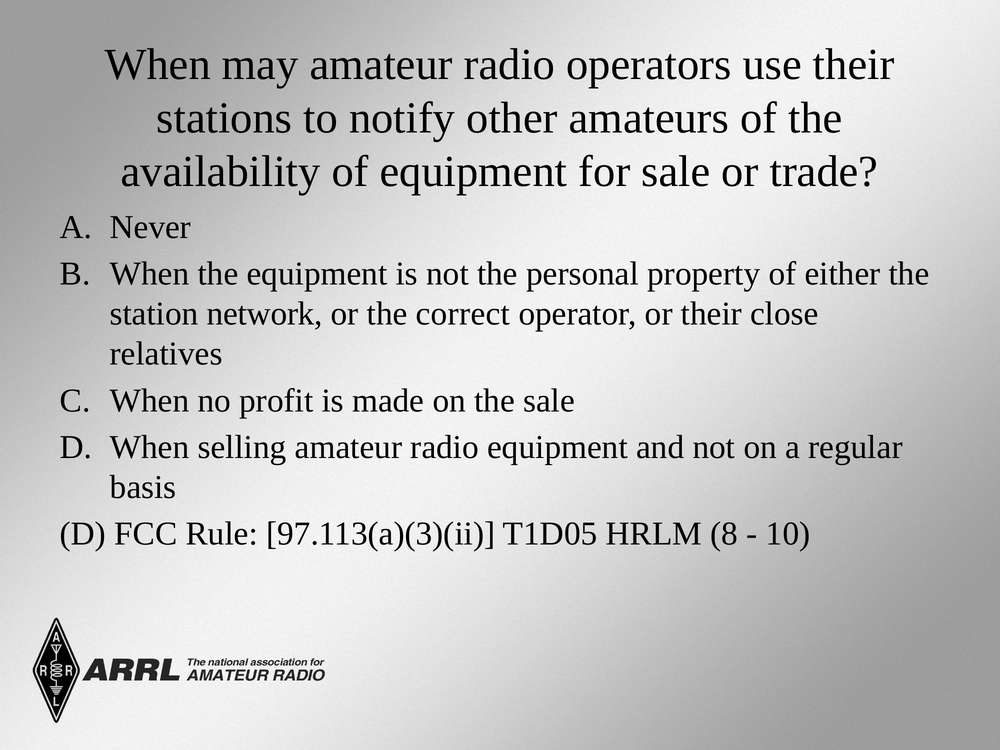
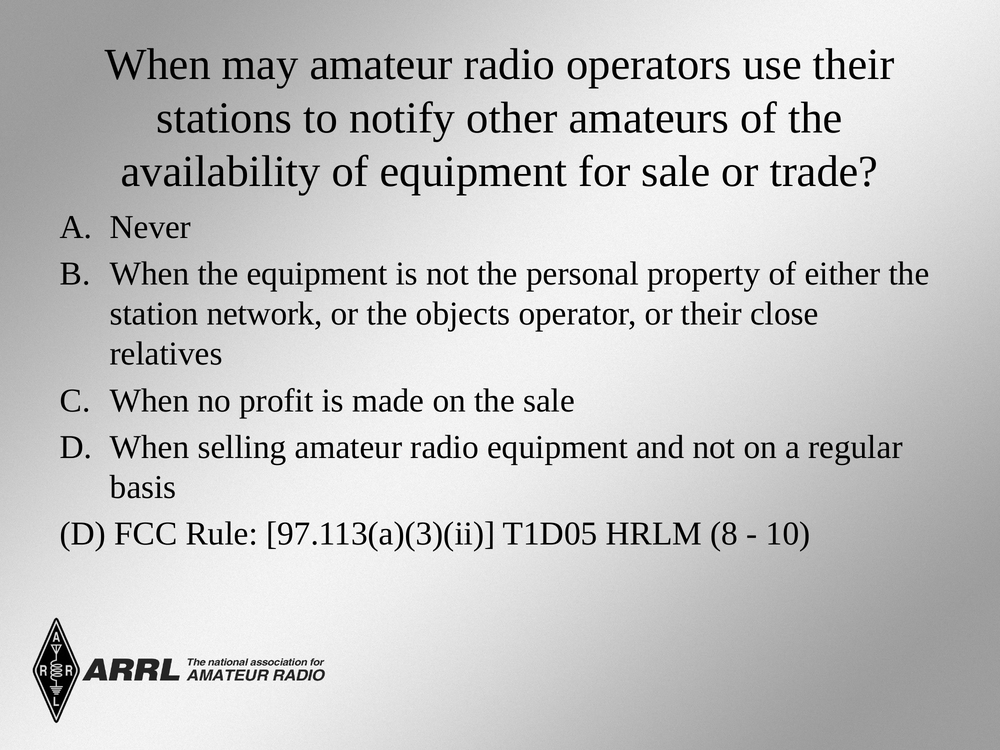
correct: correct -> objects
